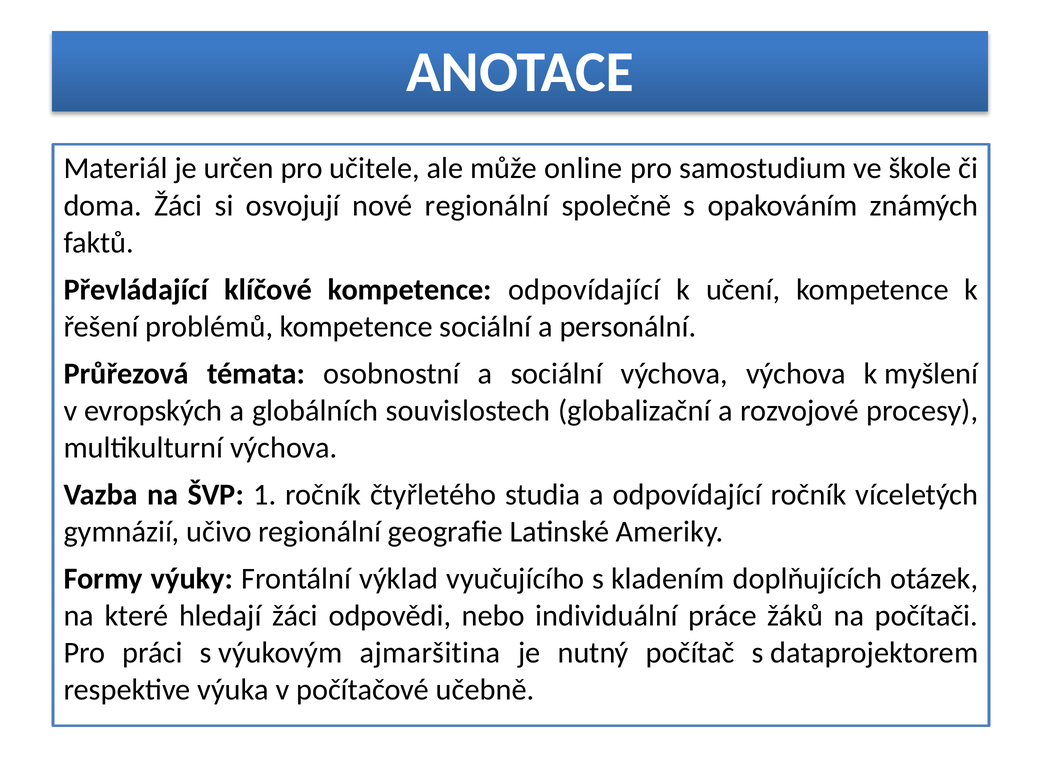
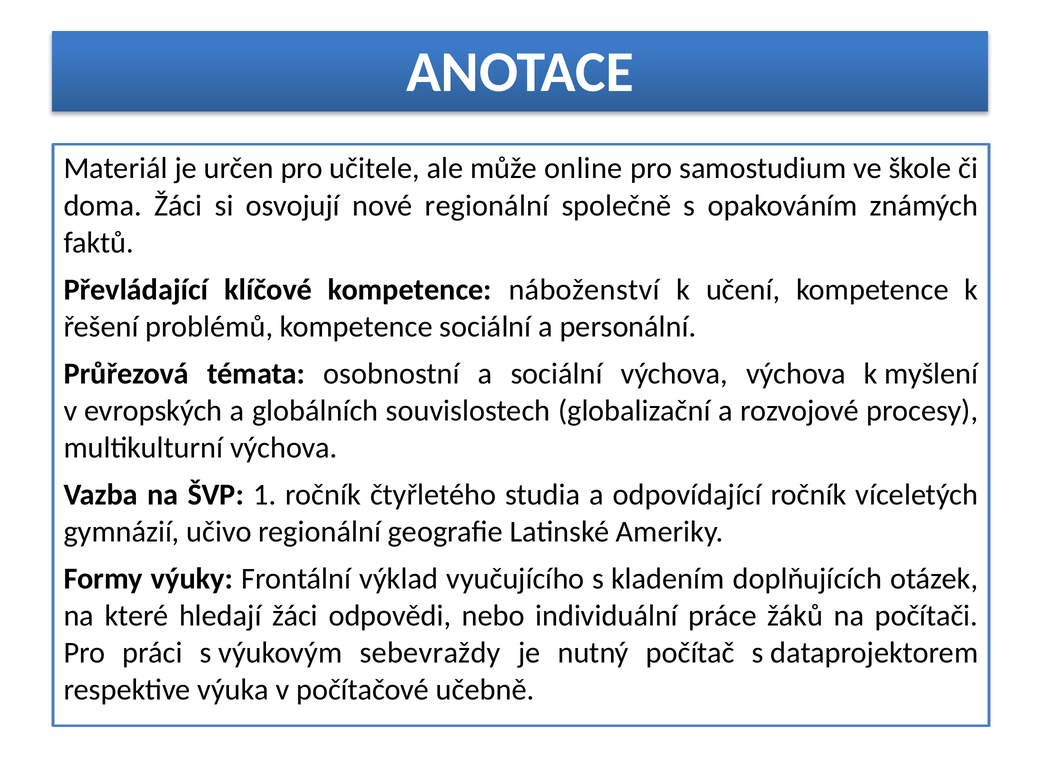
kompetence odpovídající: odpovídající -> náboženství
ajmaršitina: ajmaršitina -> sebevraždy
